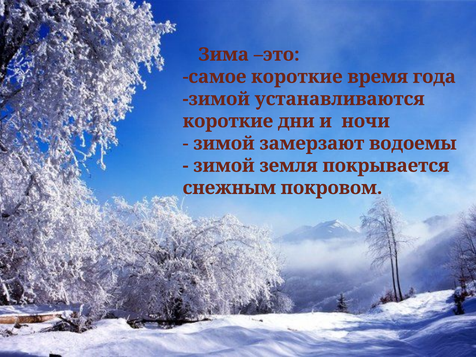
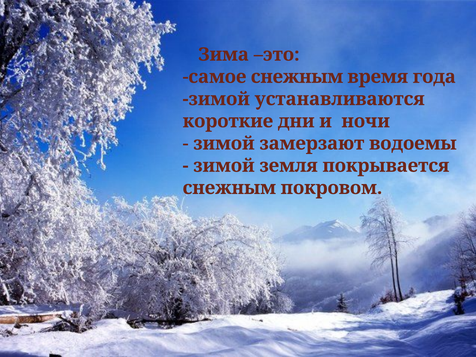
самое короткие: короткие -> снежным
